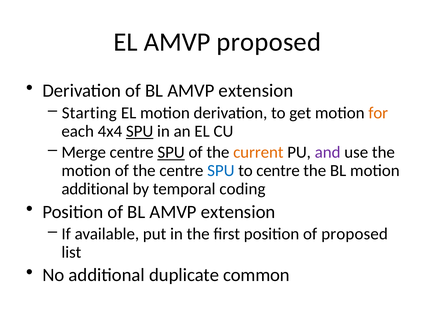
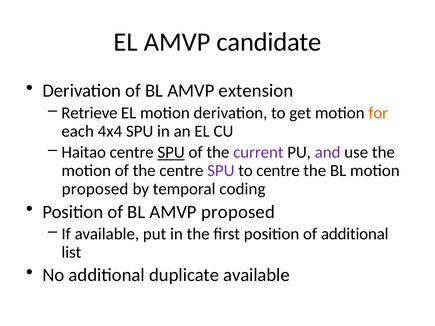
AMVP proposed: proposed -> candidate
Starting: Starting -> Retrieve
SPU at (140, 131) underline: present -> none
Merge: Merge -> Haitao
current colour: orange -> purple
SPU at (221, 171) colour: blue -> purple
additional at (95, 189): additional -> proposed
extension at (238, 212): extension -> proposed
of proposed: proposed -> additional
duplicate common: common -> available
